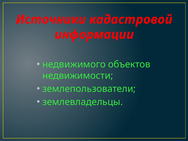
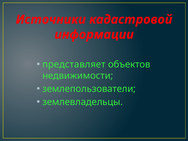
недвижимого: недвижимого -> представляет
